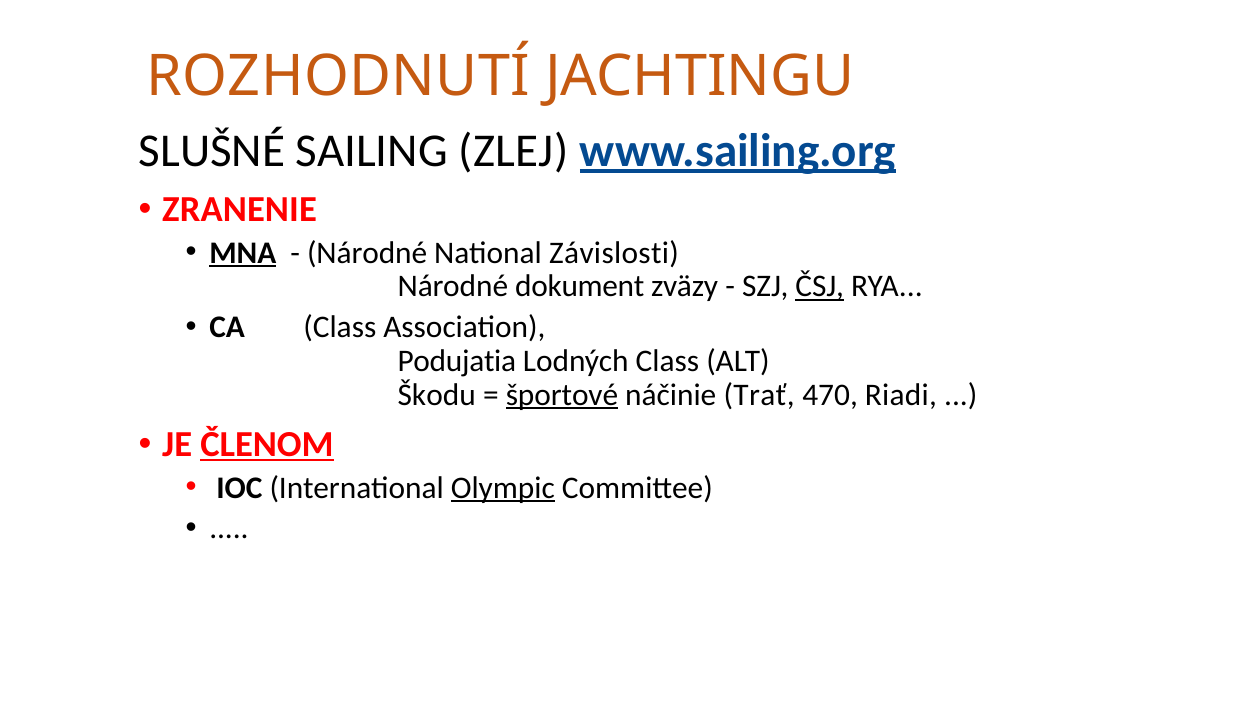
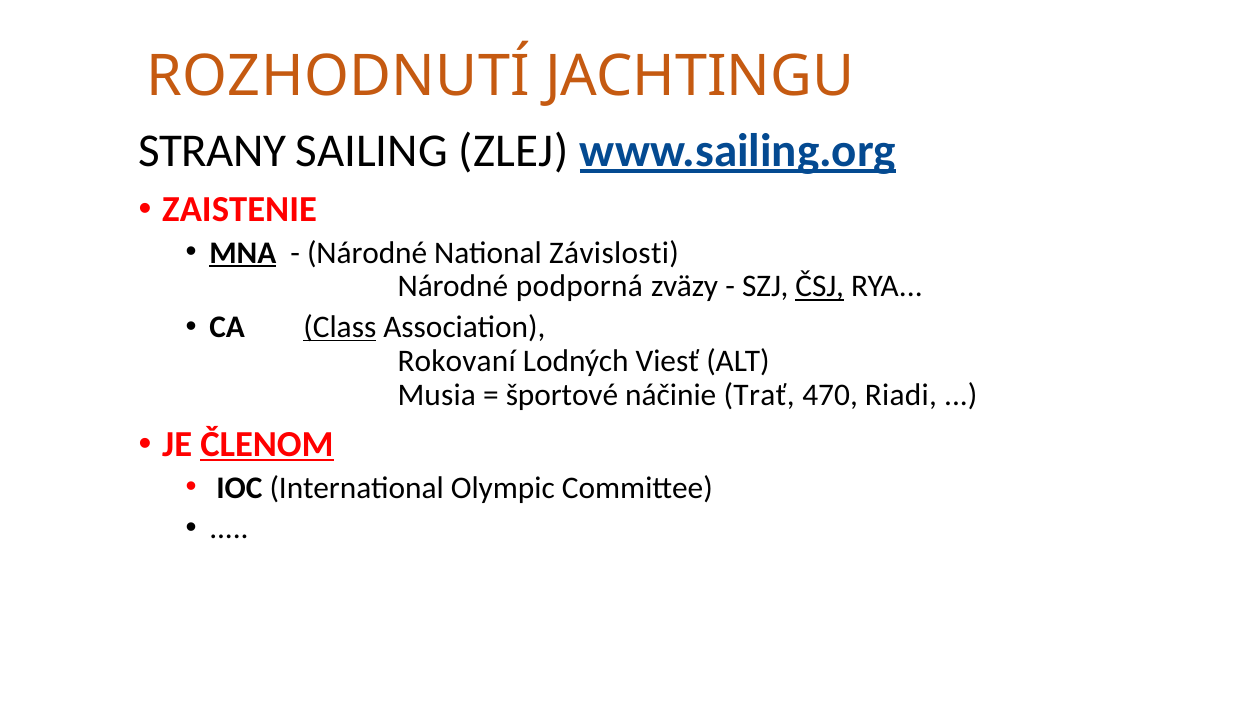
SLUŠNÉ: SLUŠNÉ -> STRANY
ZRANENIE: ZRANENIE -> ZAISTENIE
dokument: dokument -> podporná
Class at (340, 327) underline: none -> present
Podujatia: Podujatia -> Rokovaní
Lodných Class: Class -> Viesť
Škodu: Škodu -> Musia
športové underline: present -> none
Olympic underline: present -> none
